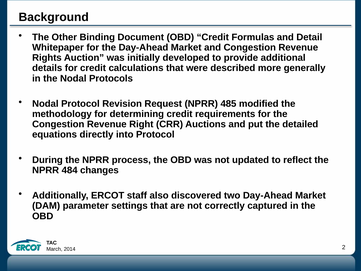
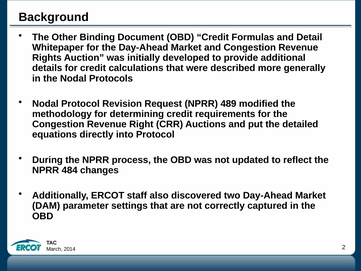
485: 485 -> 489
